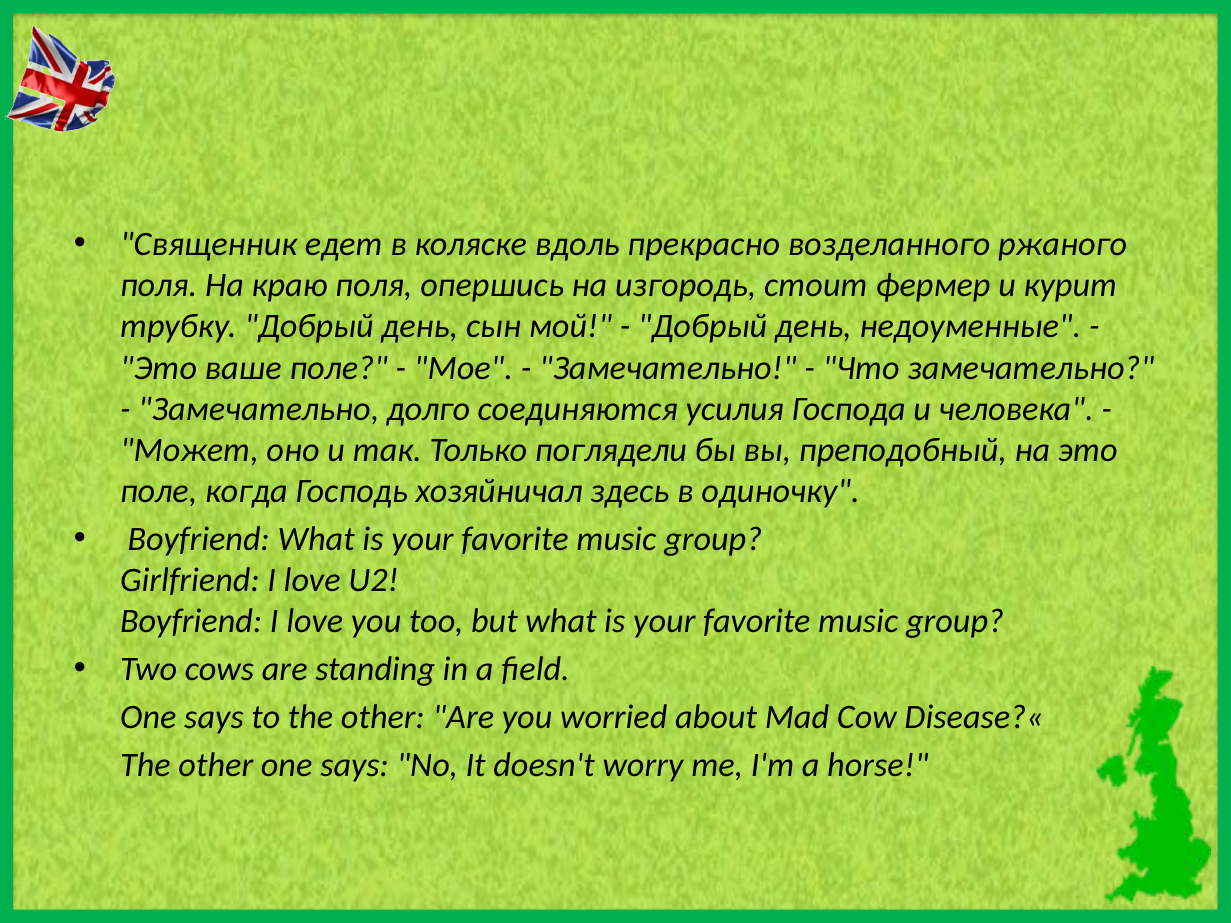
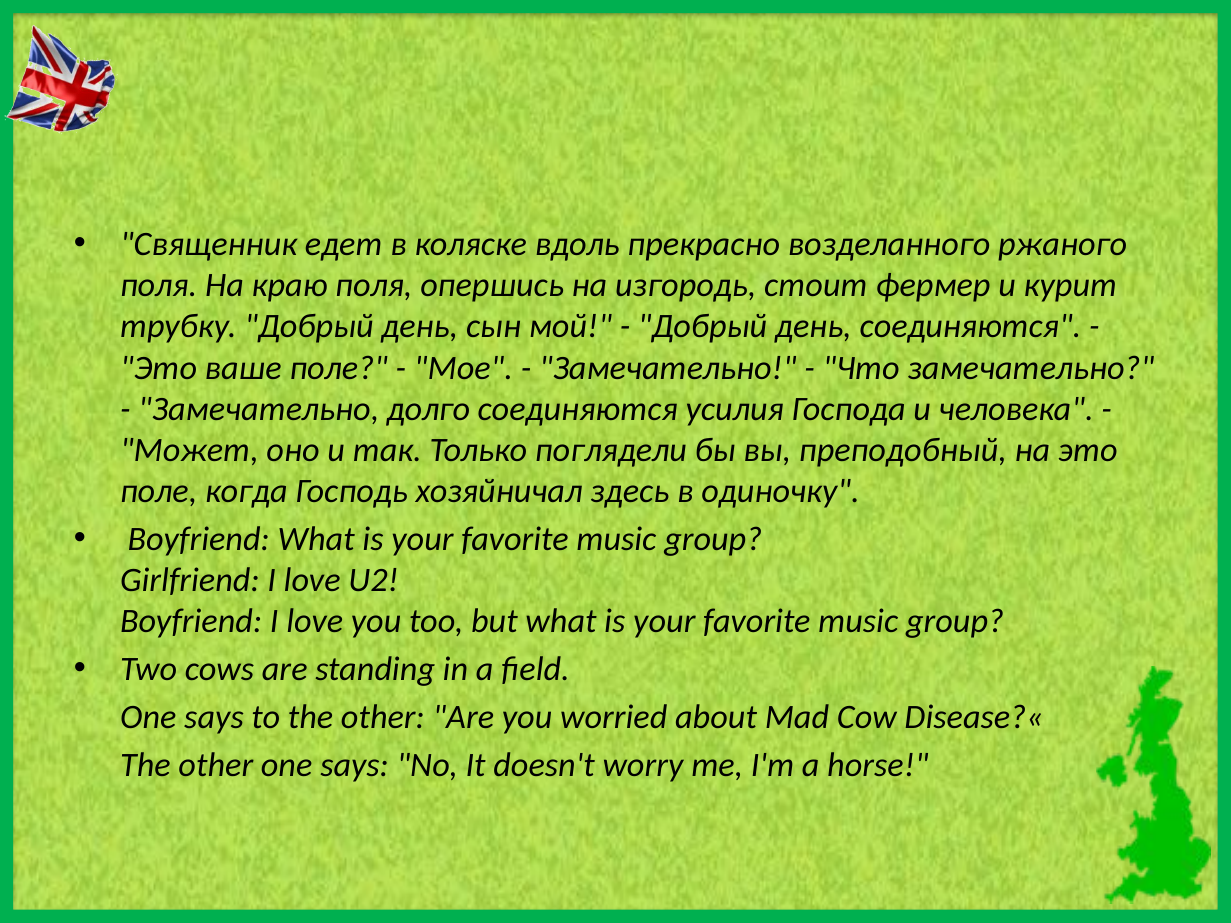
день недоуменные: недоуменные -> соединяются
